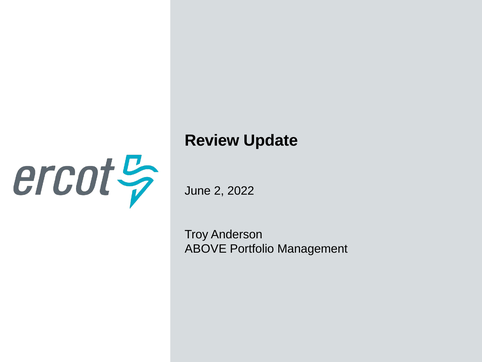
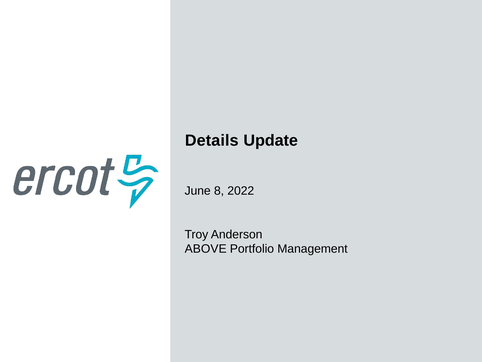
Review: Review -> Details
2: 2 -> 8
